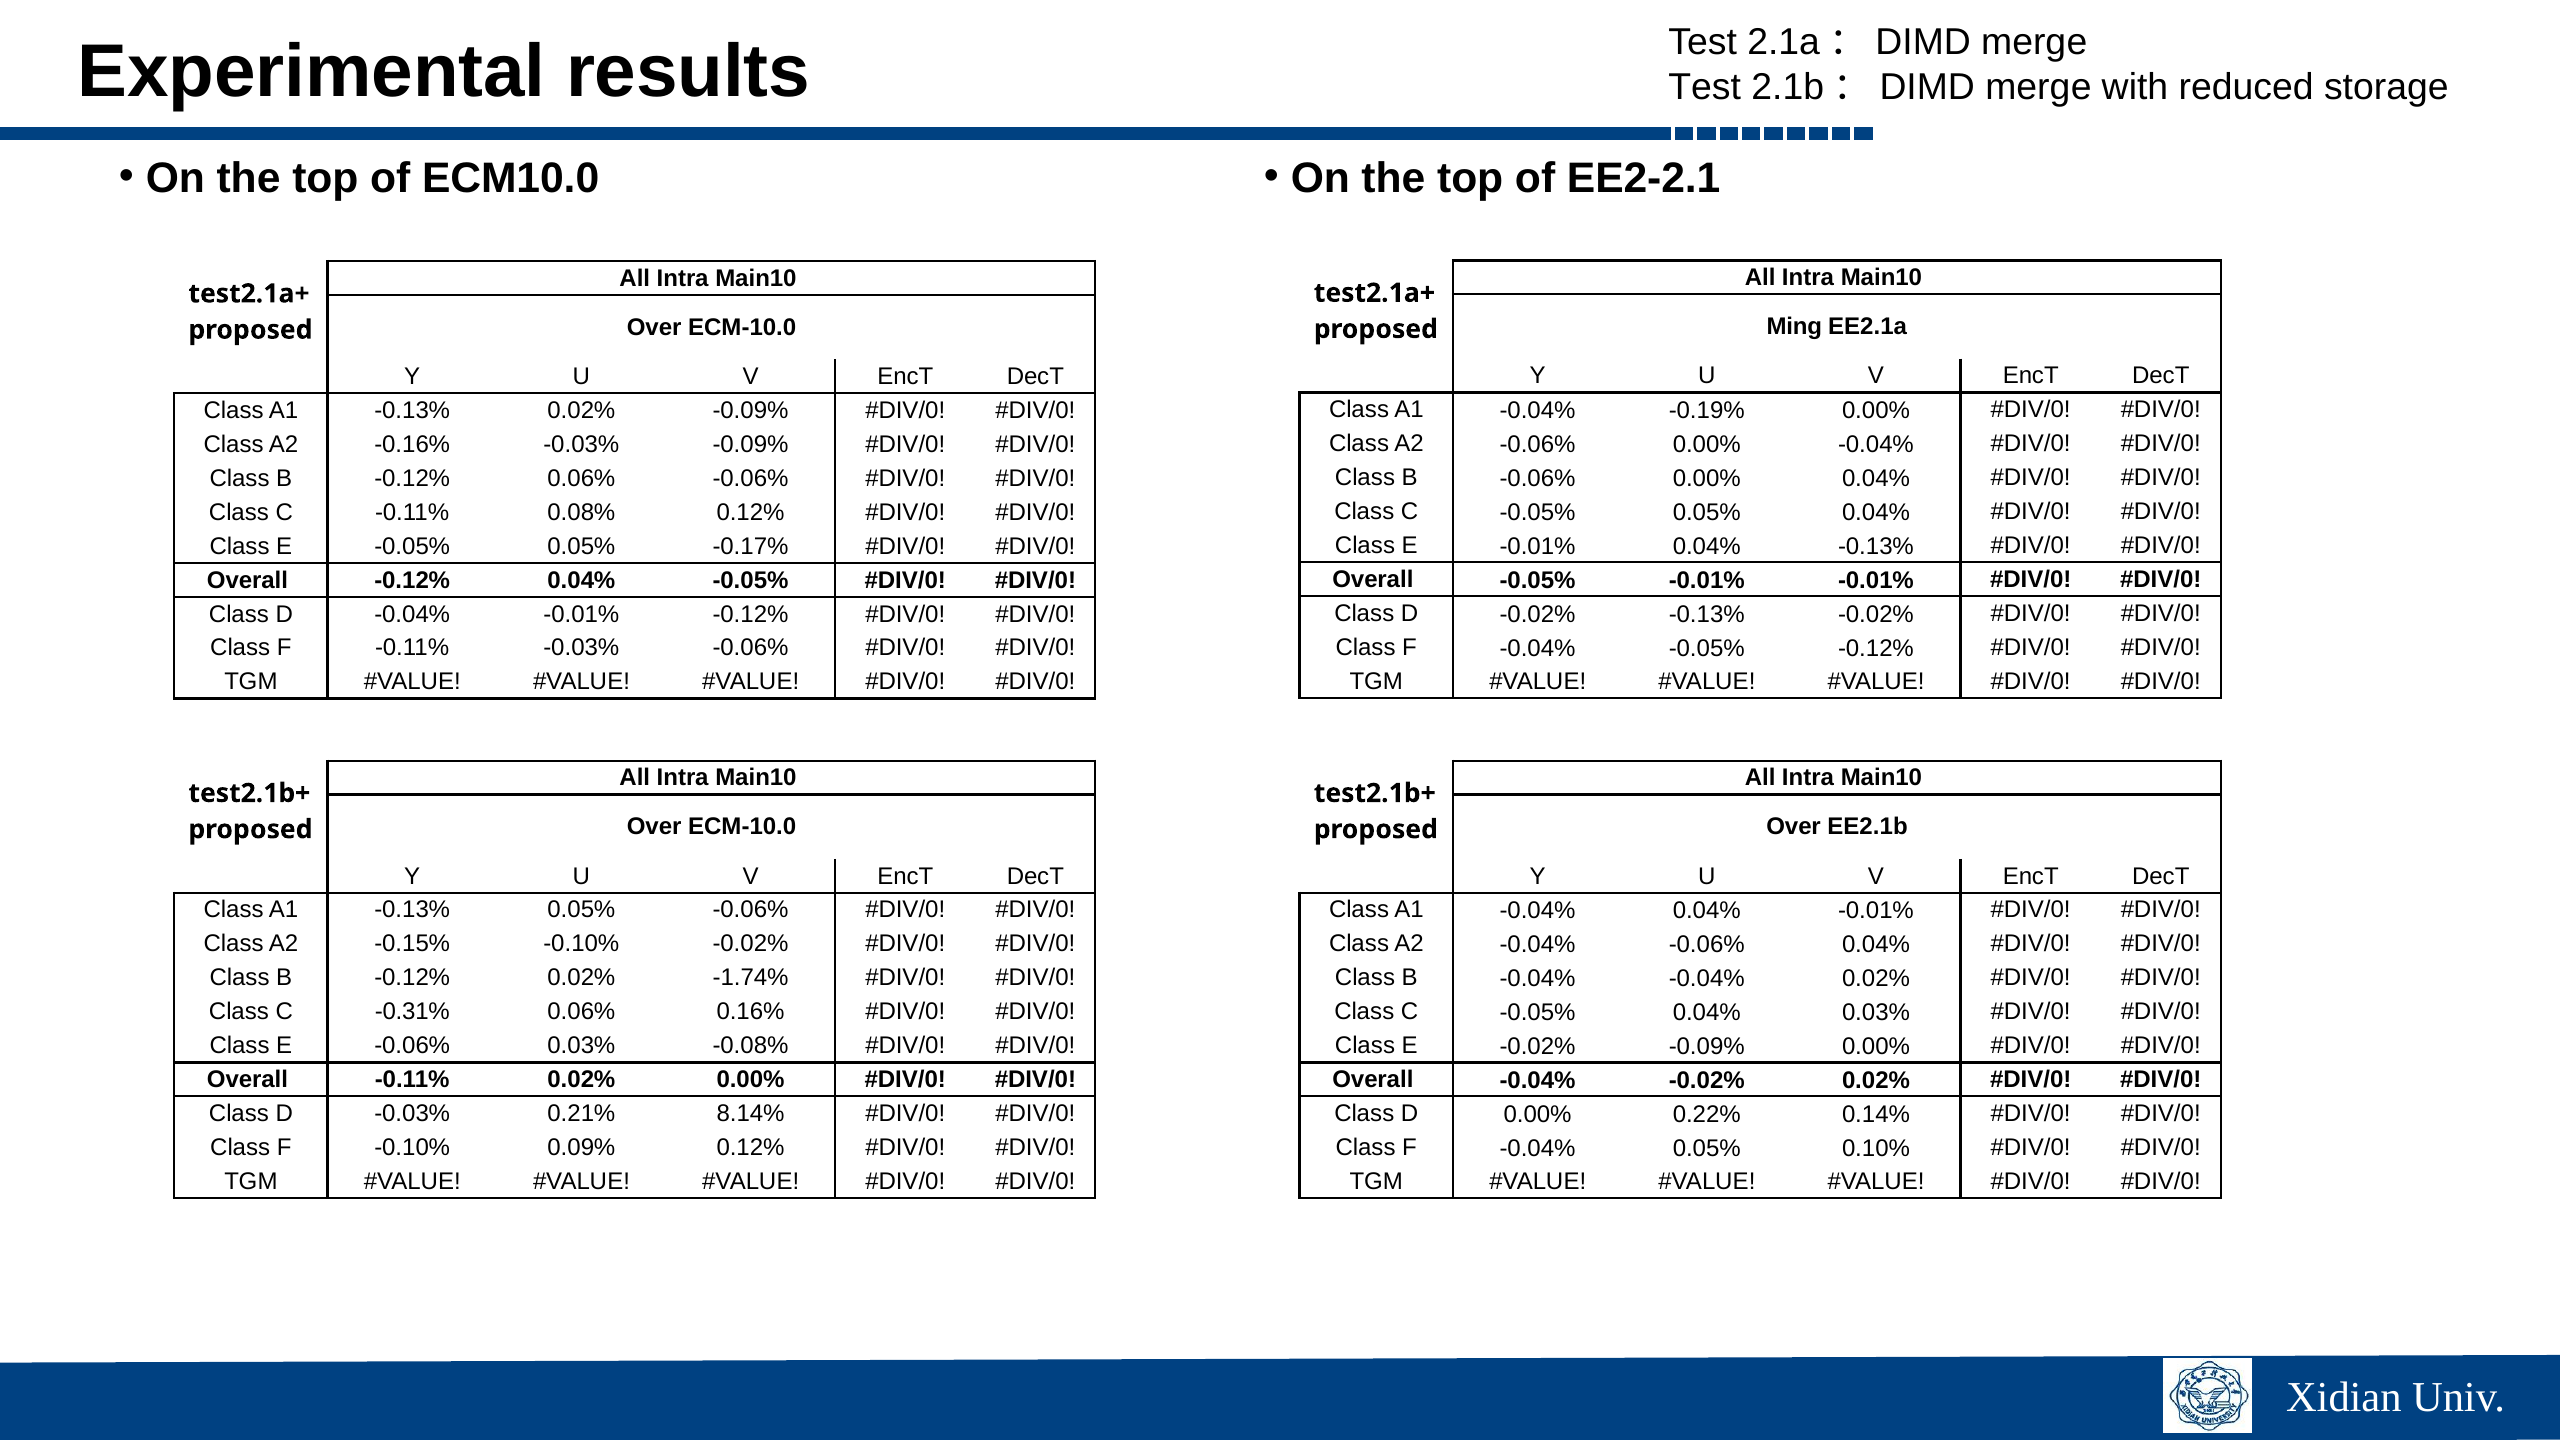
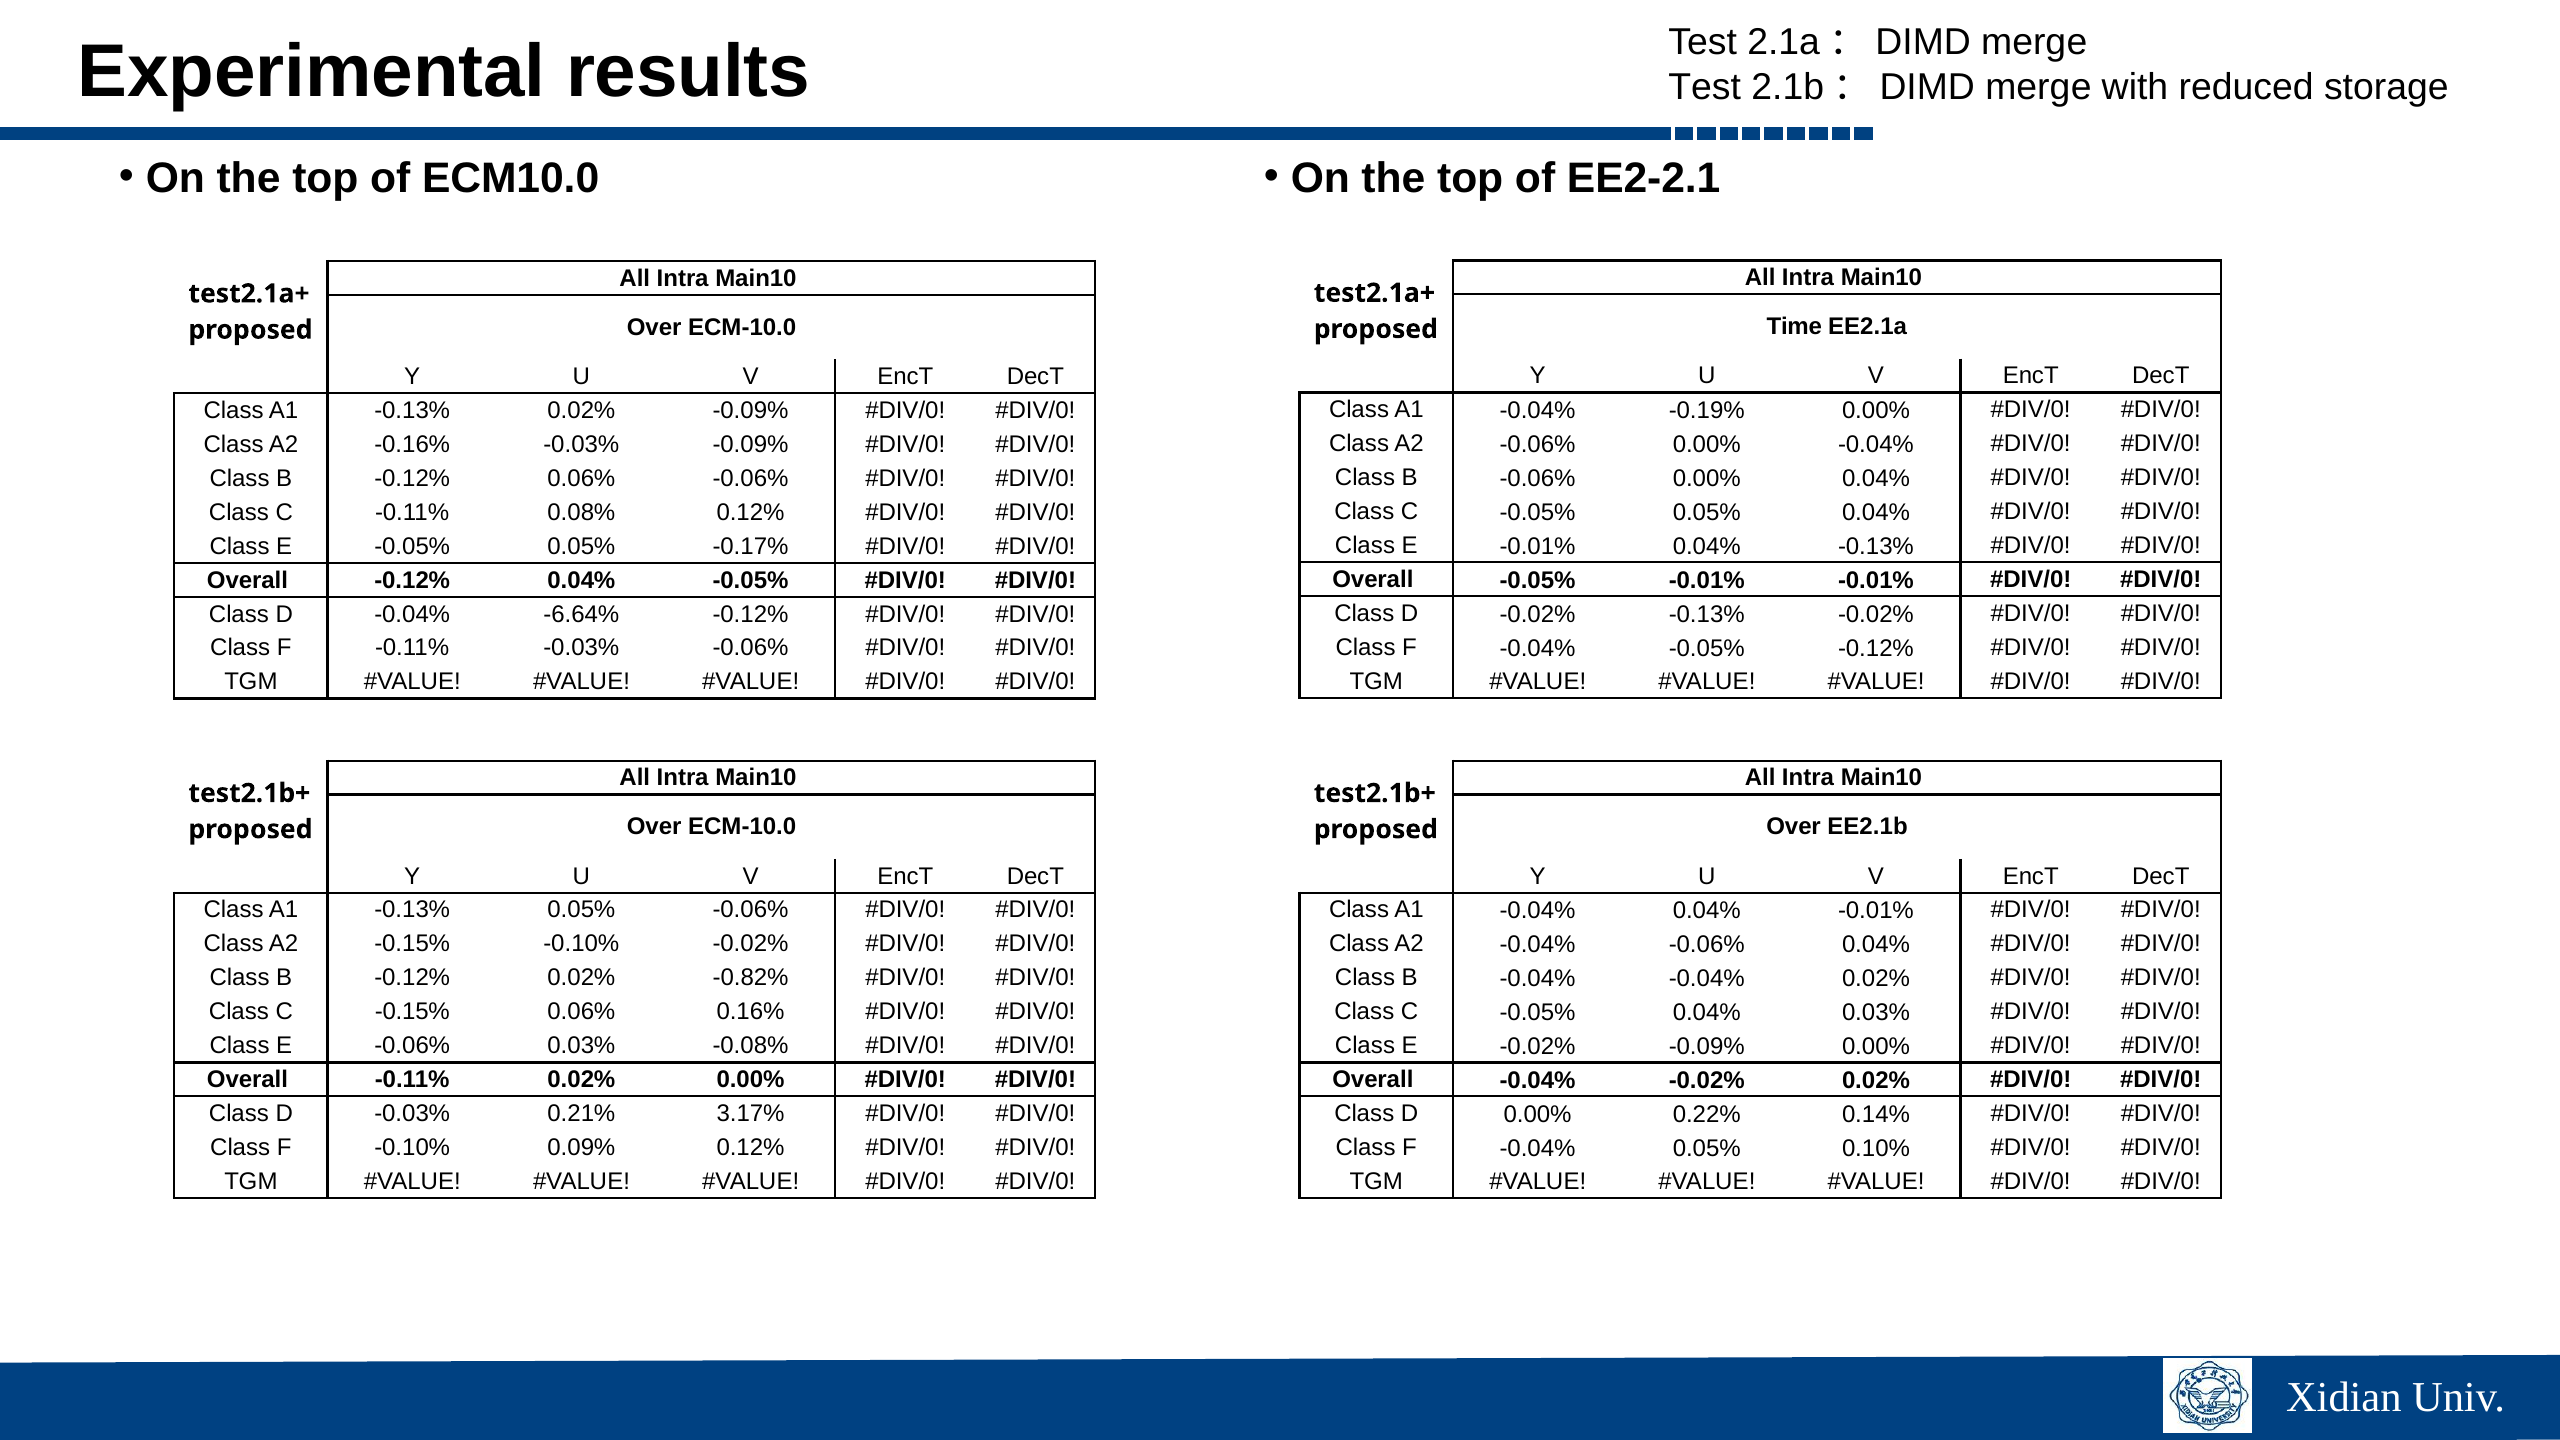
Ming: Ming -> Time
-0.04% -0.01%: -0.01% -> -6.64%
-1.74%: -1.74% -> -0.82%
C -0.31%: -0.31% -> -0.15%
8.14%: 8.14% -> 3.17%
